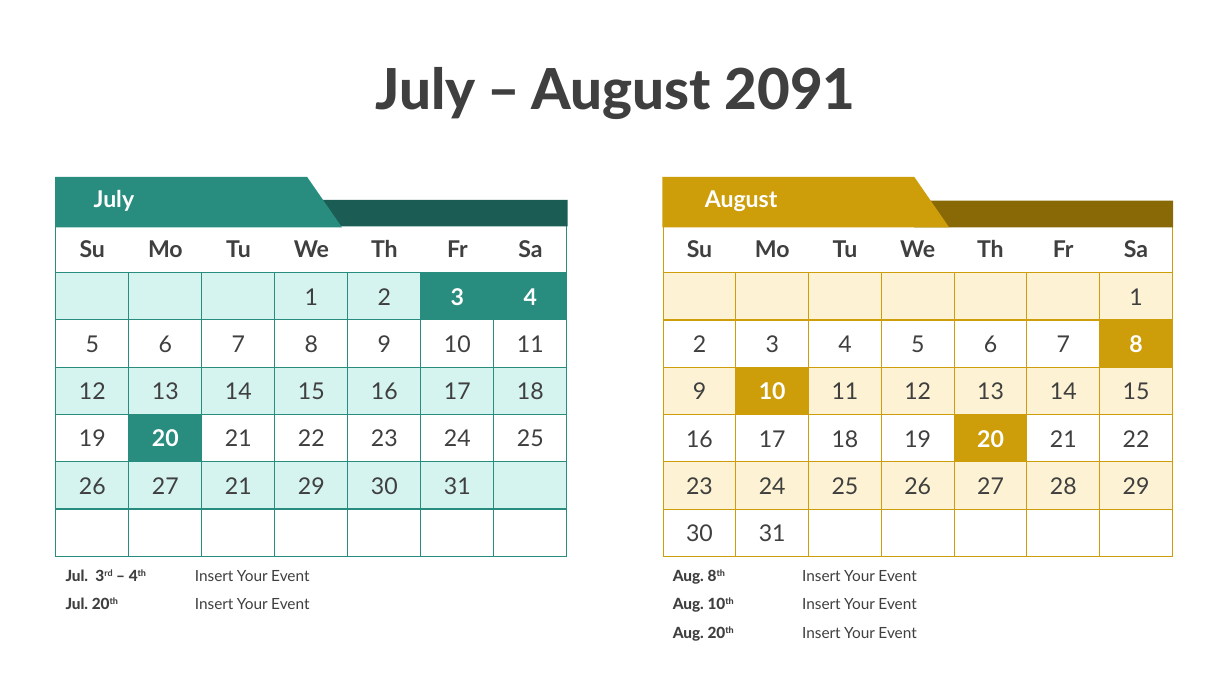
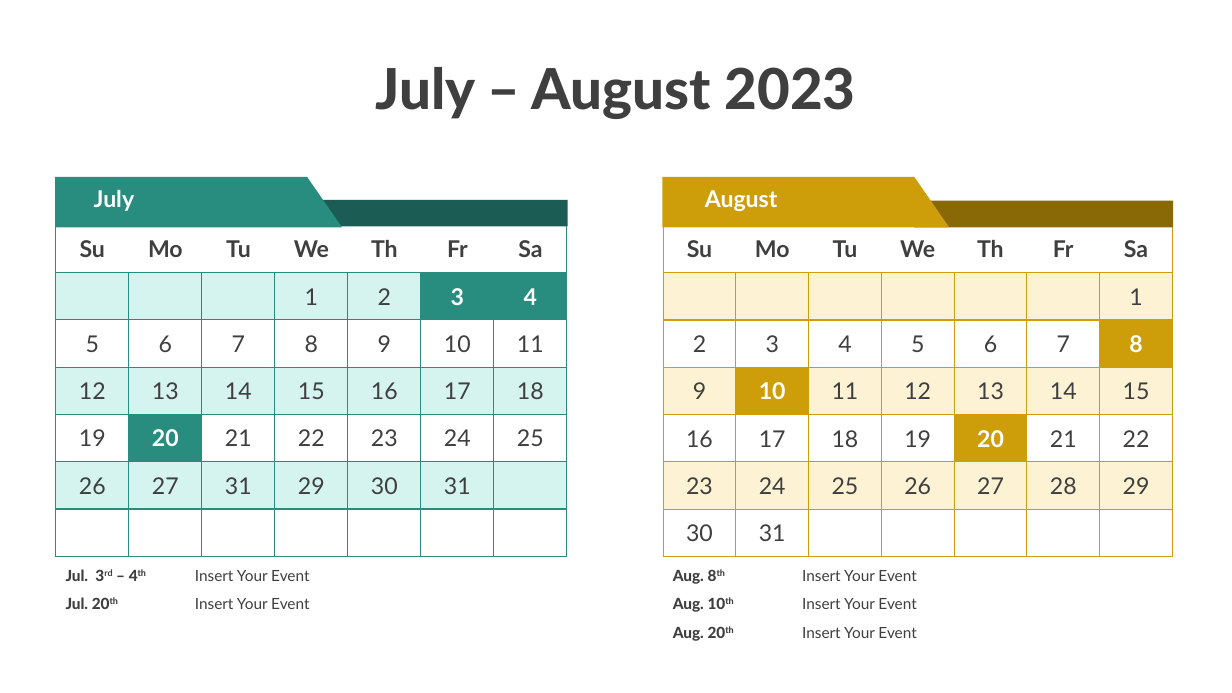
2091: 2091 -> 2023
27 21: 21 -> 31
